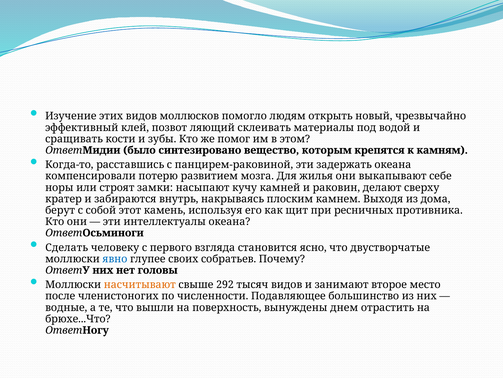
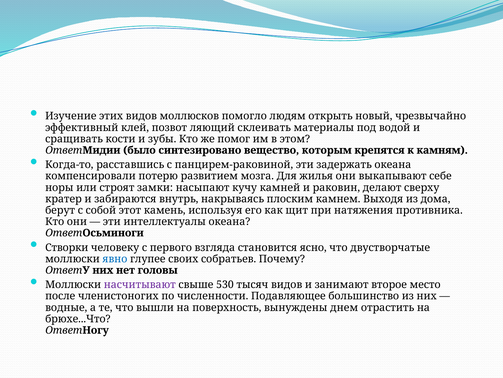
ресничных: ресничных -> натяжения
Сделать: Сделать -> Створки
насчитывают colour: orange -> purple
292: 292 -> 530
